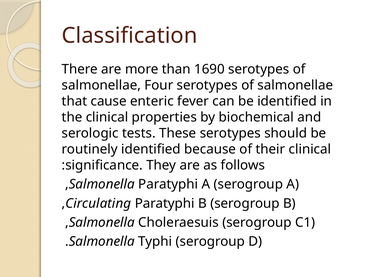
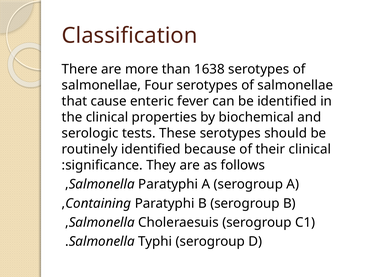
1690: 1690 -> 1638
Circulating: Circulating -> Containing
